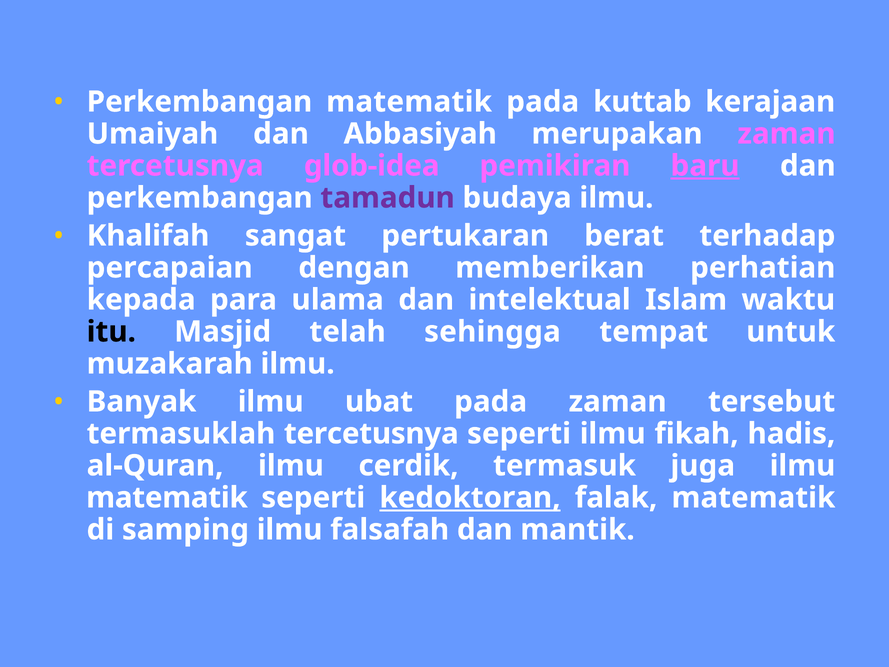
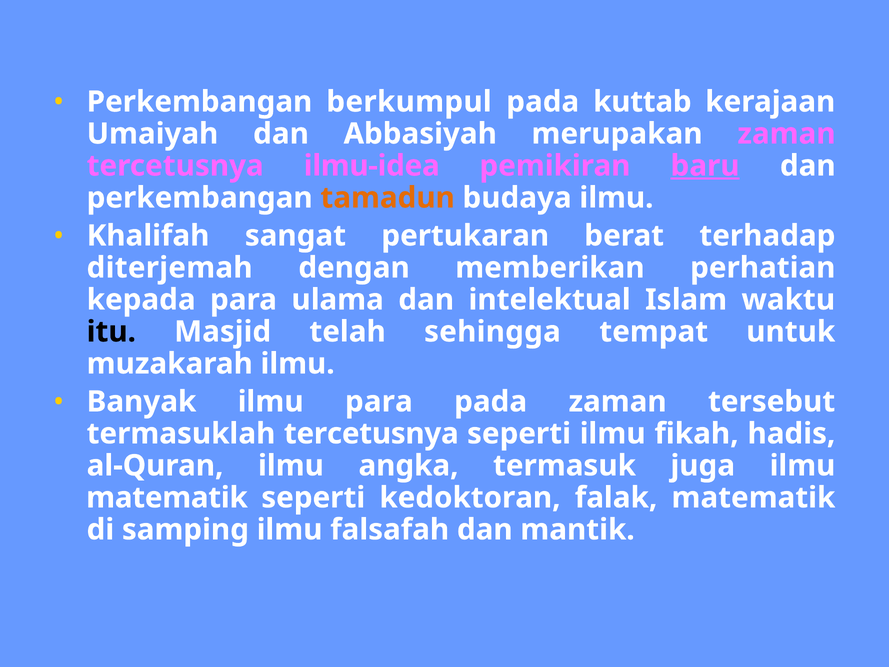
Perkembangan matematik: matematik -> berkumpul
glob-idea: glob-idea -> ilmu-idea
tamadun colour: purple -> orange
percapaian: percapaian -> diterjemah
ilmu ubat: ubat -> para
cerdik: cerdik -> angka
kedoktoran underline: present -> none
